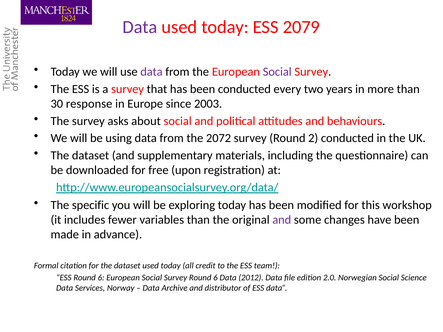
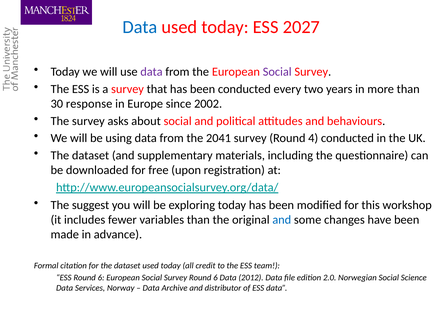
Data at (140, 27) colour: purple -> blue
2079: 2079 -> 2027
2003: 2003 -> 2002
2072: 2072 -> 2041
2: 2 -> 4
specific: specific -> suggest
and at (282, 220) colour: purple -> blue
